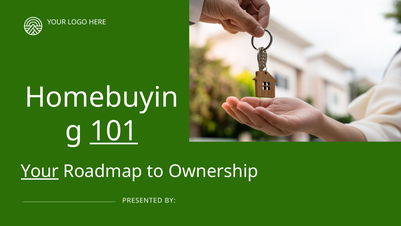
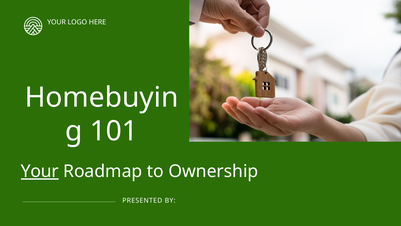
101 underline: present -> none
